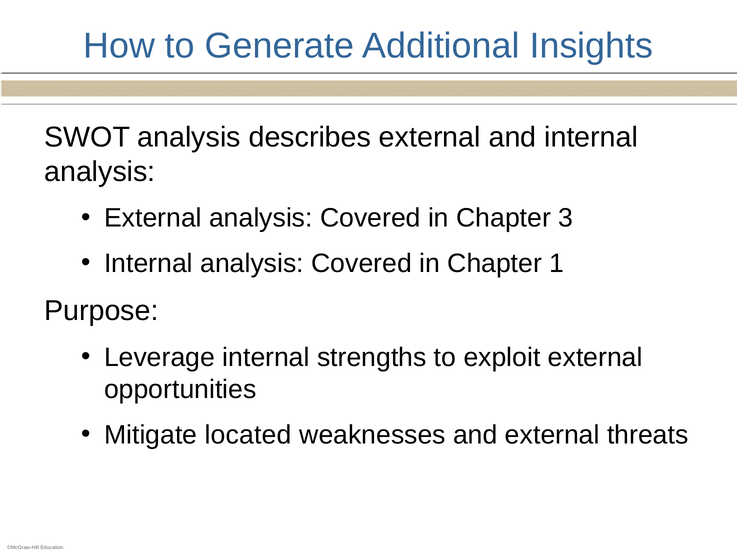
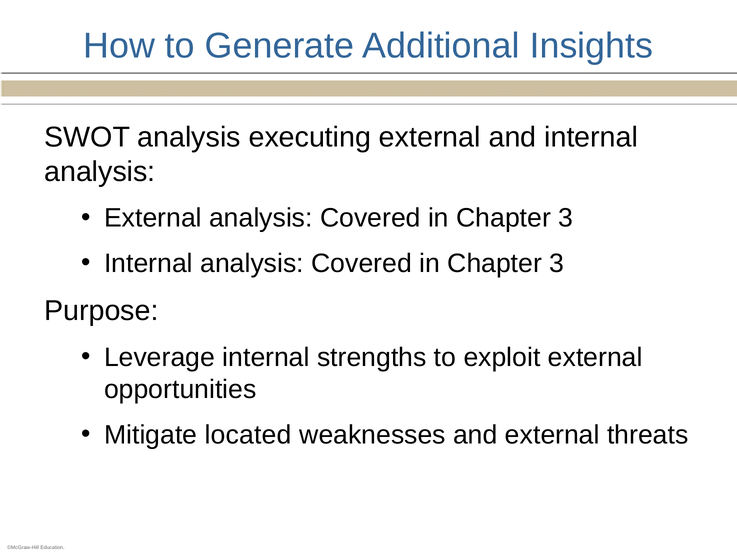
describes: describes -> executing
1 at (557, 264): 1 -> 3
